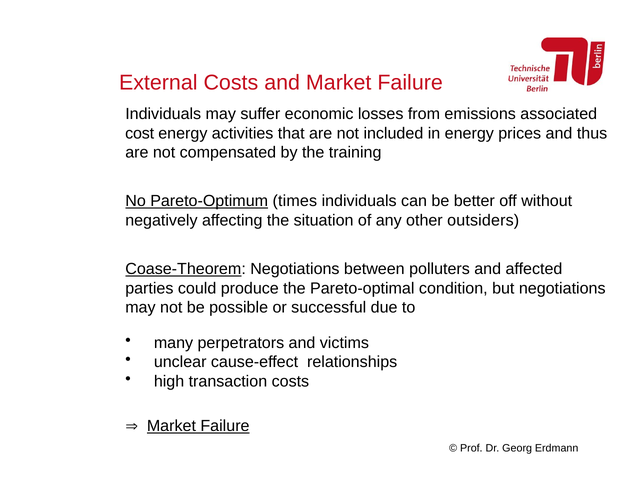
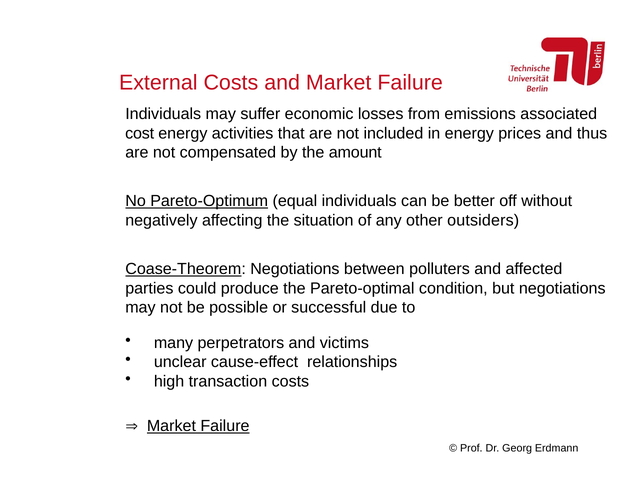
training: training -> amount
times: times -> equal
